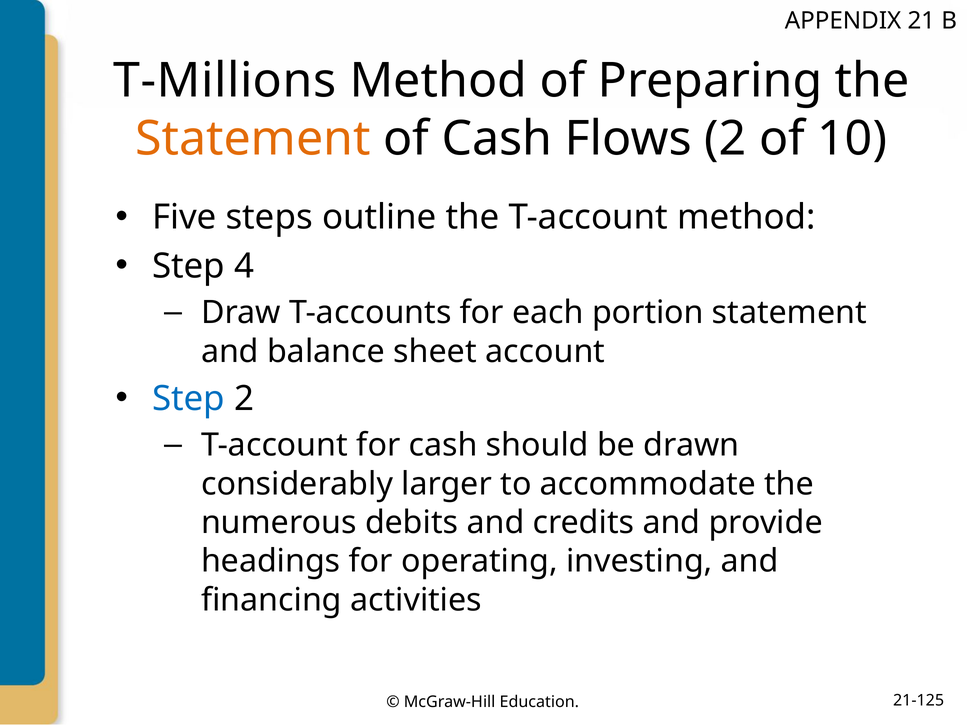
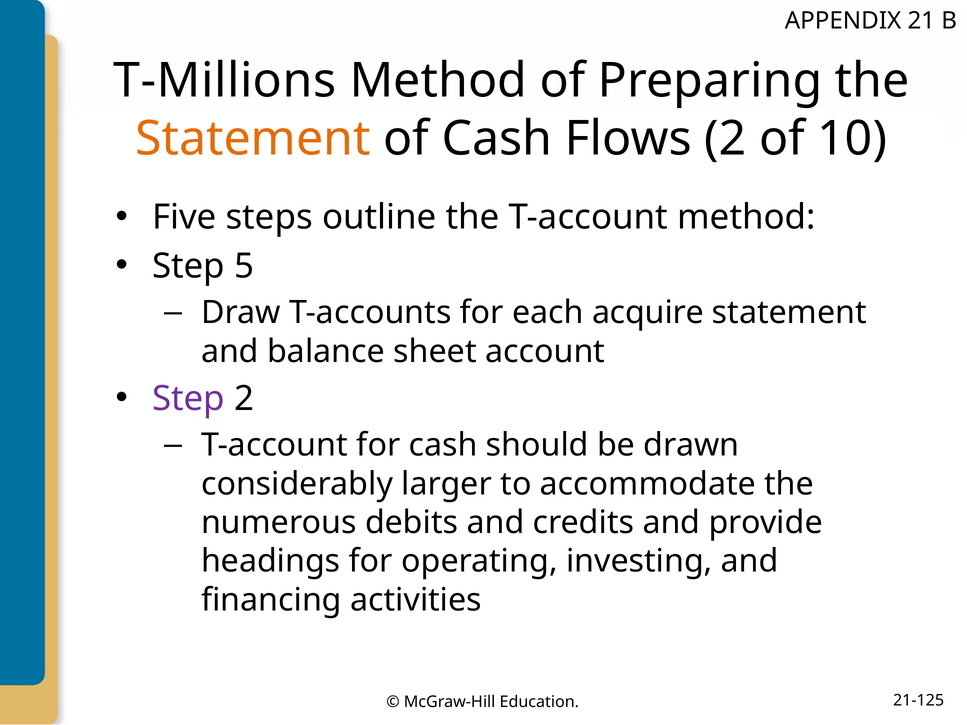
4: 4 -> 5
portion: portion -> acquire
Step at (188, 399) colour: blue -> purple
